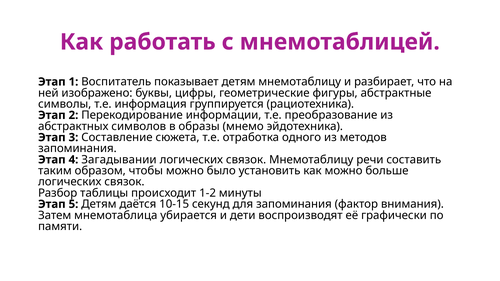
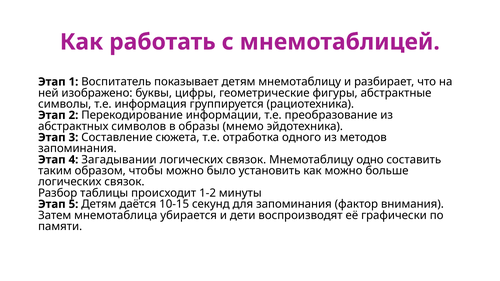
речи: речи -> одно
